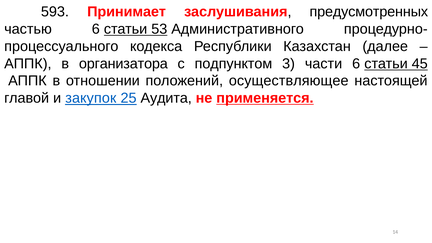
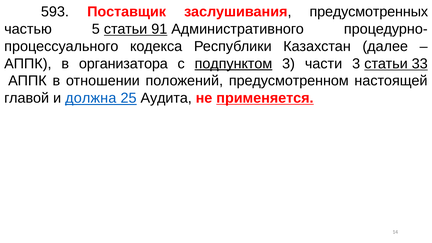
Принимает: Принимает -> Поставщик
частью 6: 6 -> 5
53: 53 -> 91
подпунктом underline: none -> present
части 6: 6 -> 3
45: 45 -> 33
осуществляющее: осуществляющее -> предусмотренном
закупок: закупок -> должна
